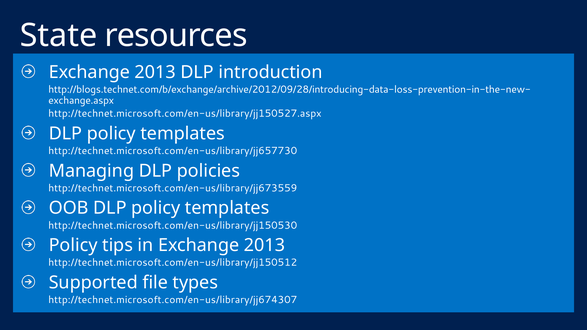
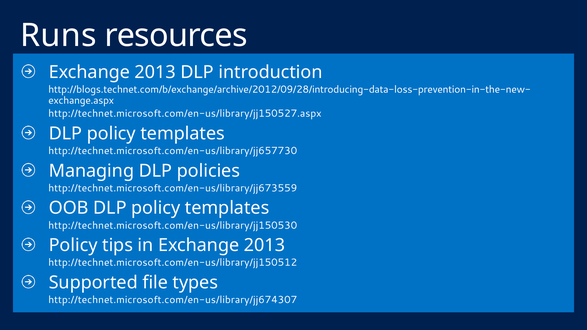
State: State -> Runs
